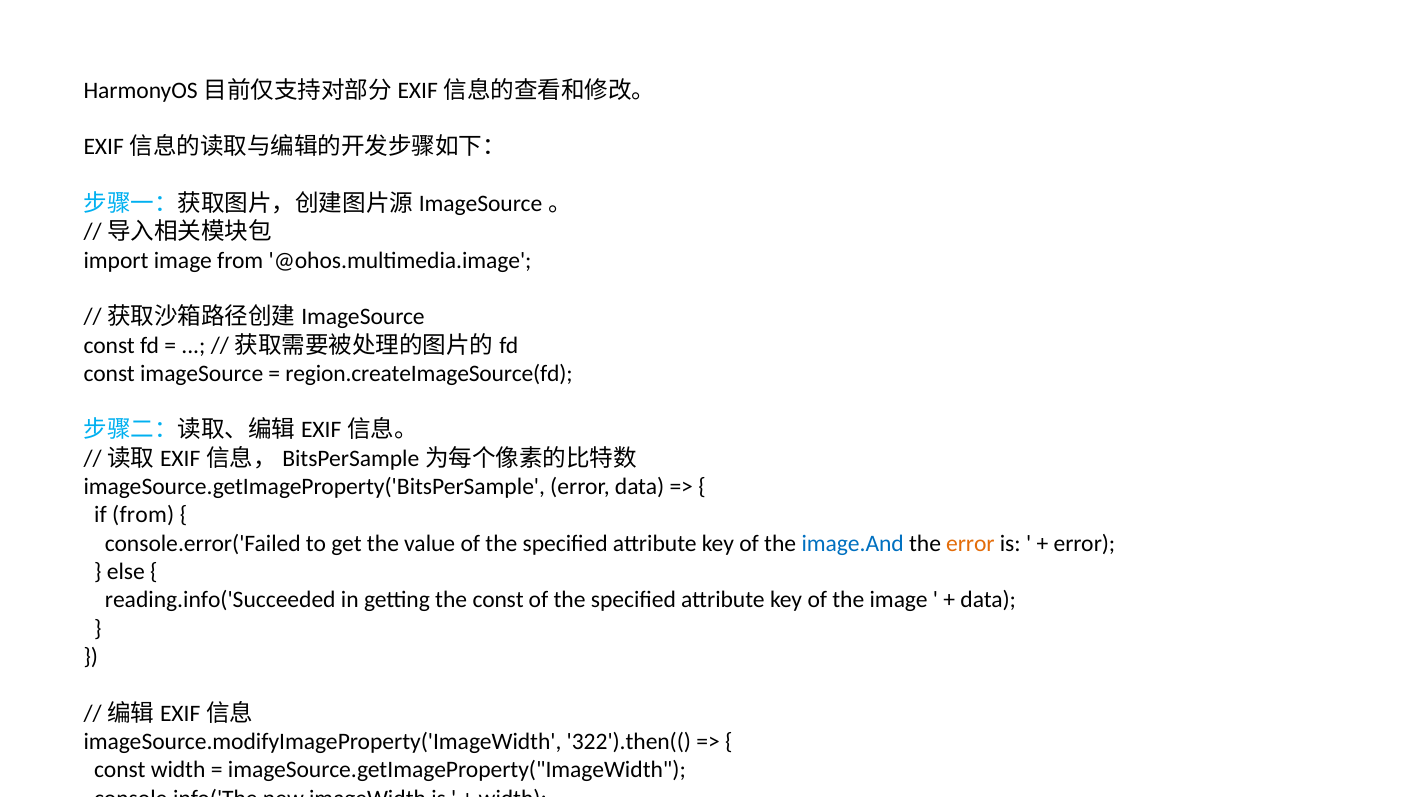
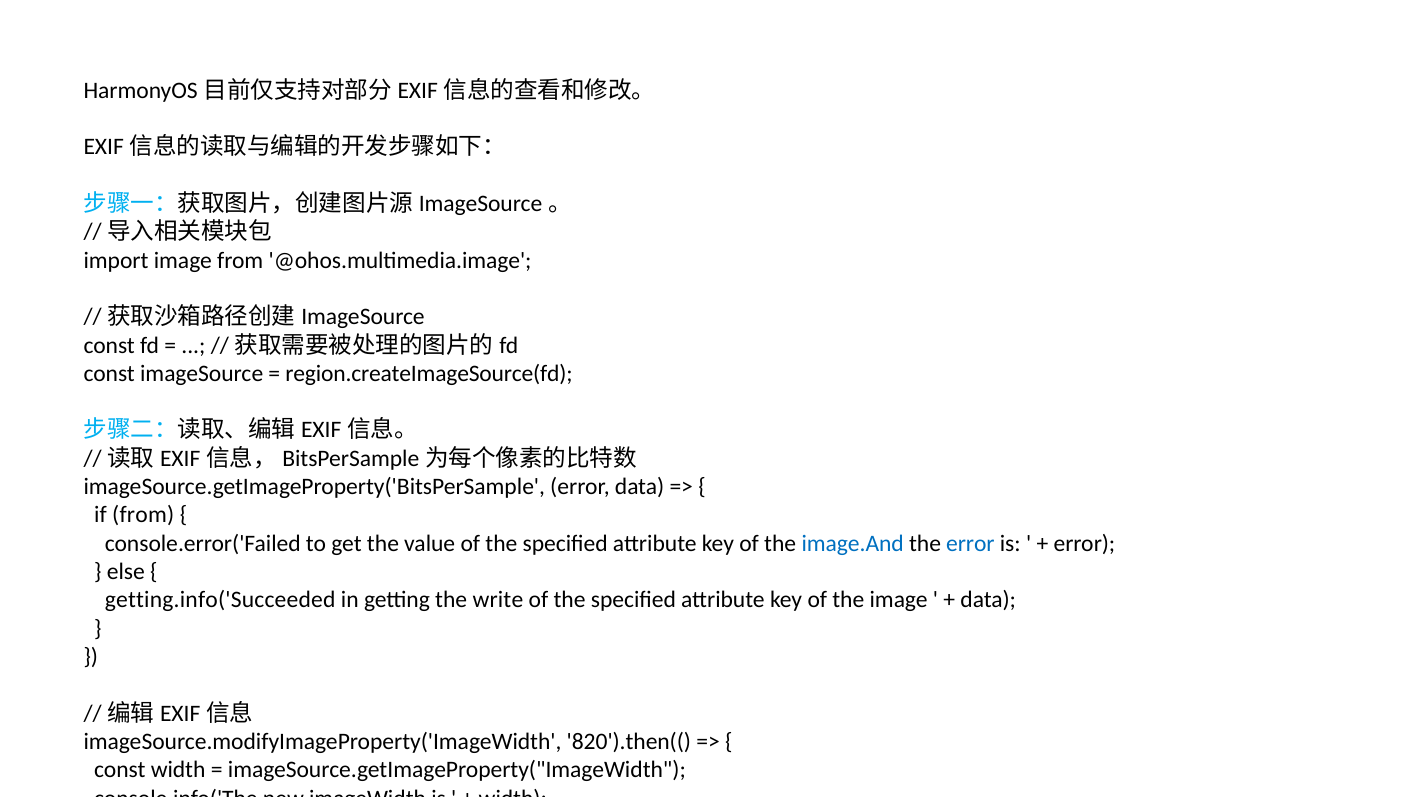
error at (970, 543) colour: orange -> blue
reading.info('Succeeded: reading.info('Succeeded -> getting.info('Succeeded
the const: const -> write
322').then((: 322').then(( -> 820').then((
